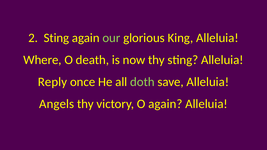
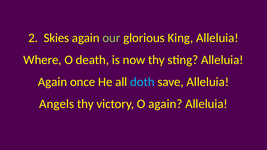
2 Sting: Sting -> Skies
Reply at (52, 82): Reply -> Again
doth colour: light green -> light blue
